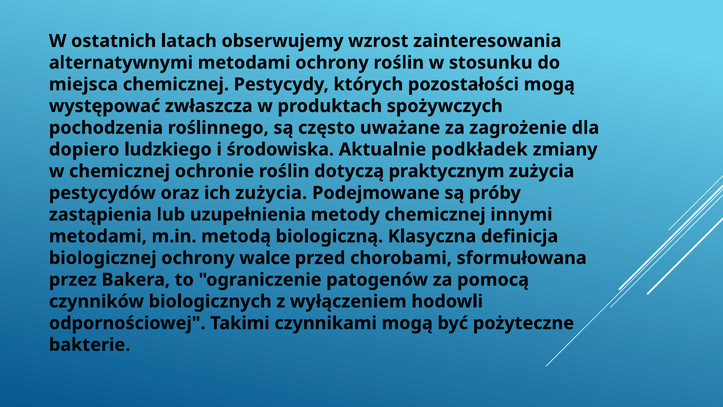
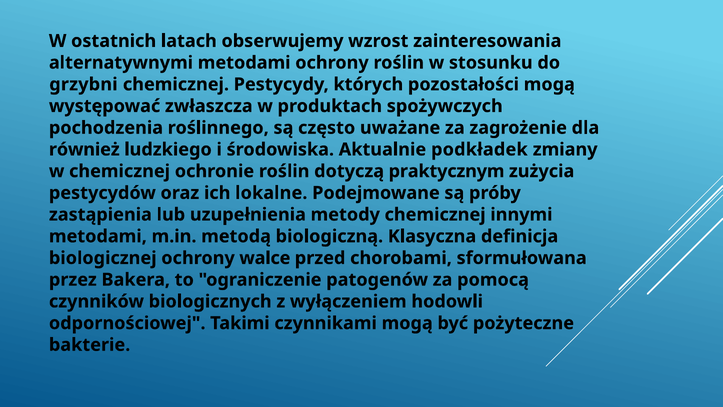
miejsca: miejsca -> grzybni
dopiero: dopiero -> również
ich zużycia: zużycia -> lokalne
